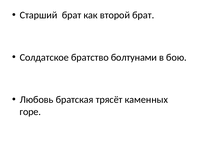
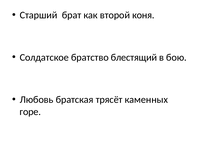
второй брат: брат -> коня
болтунами: болтунами -> блестящий
